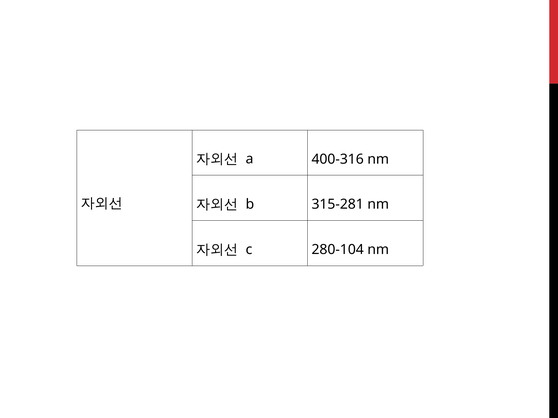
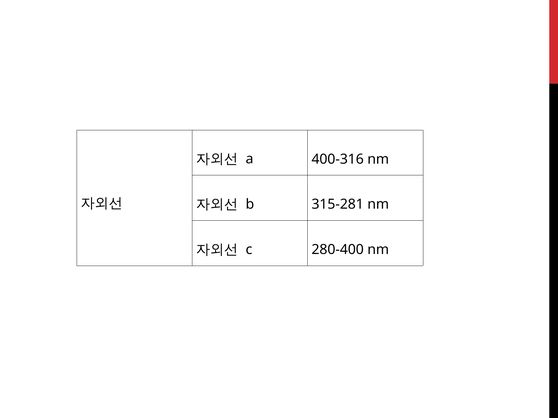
280-104: 280-104 -> 280-400
